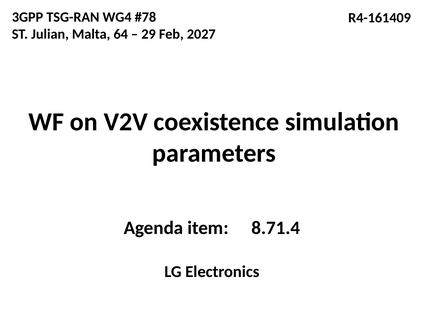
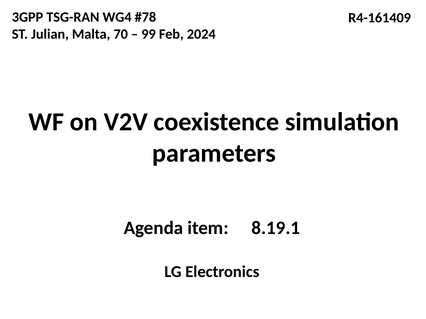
64: 64 -> 70
29: 29 -> 99
2027: 2027 -> 2024
8.71.4: 8.71.4 -> 8.19.1
